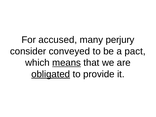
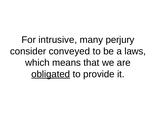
accused: accused -> intrusive
pact: pact -> laws
means underline: present -> none
